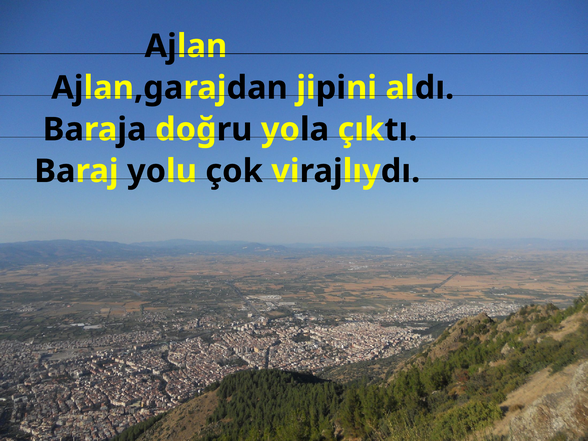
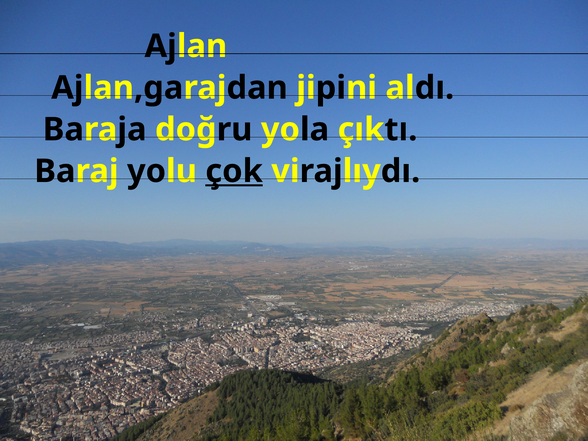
çok underline: none -> present
